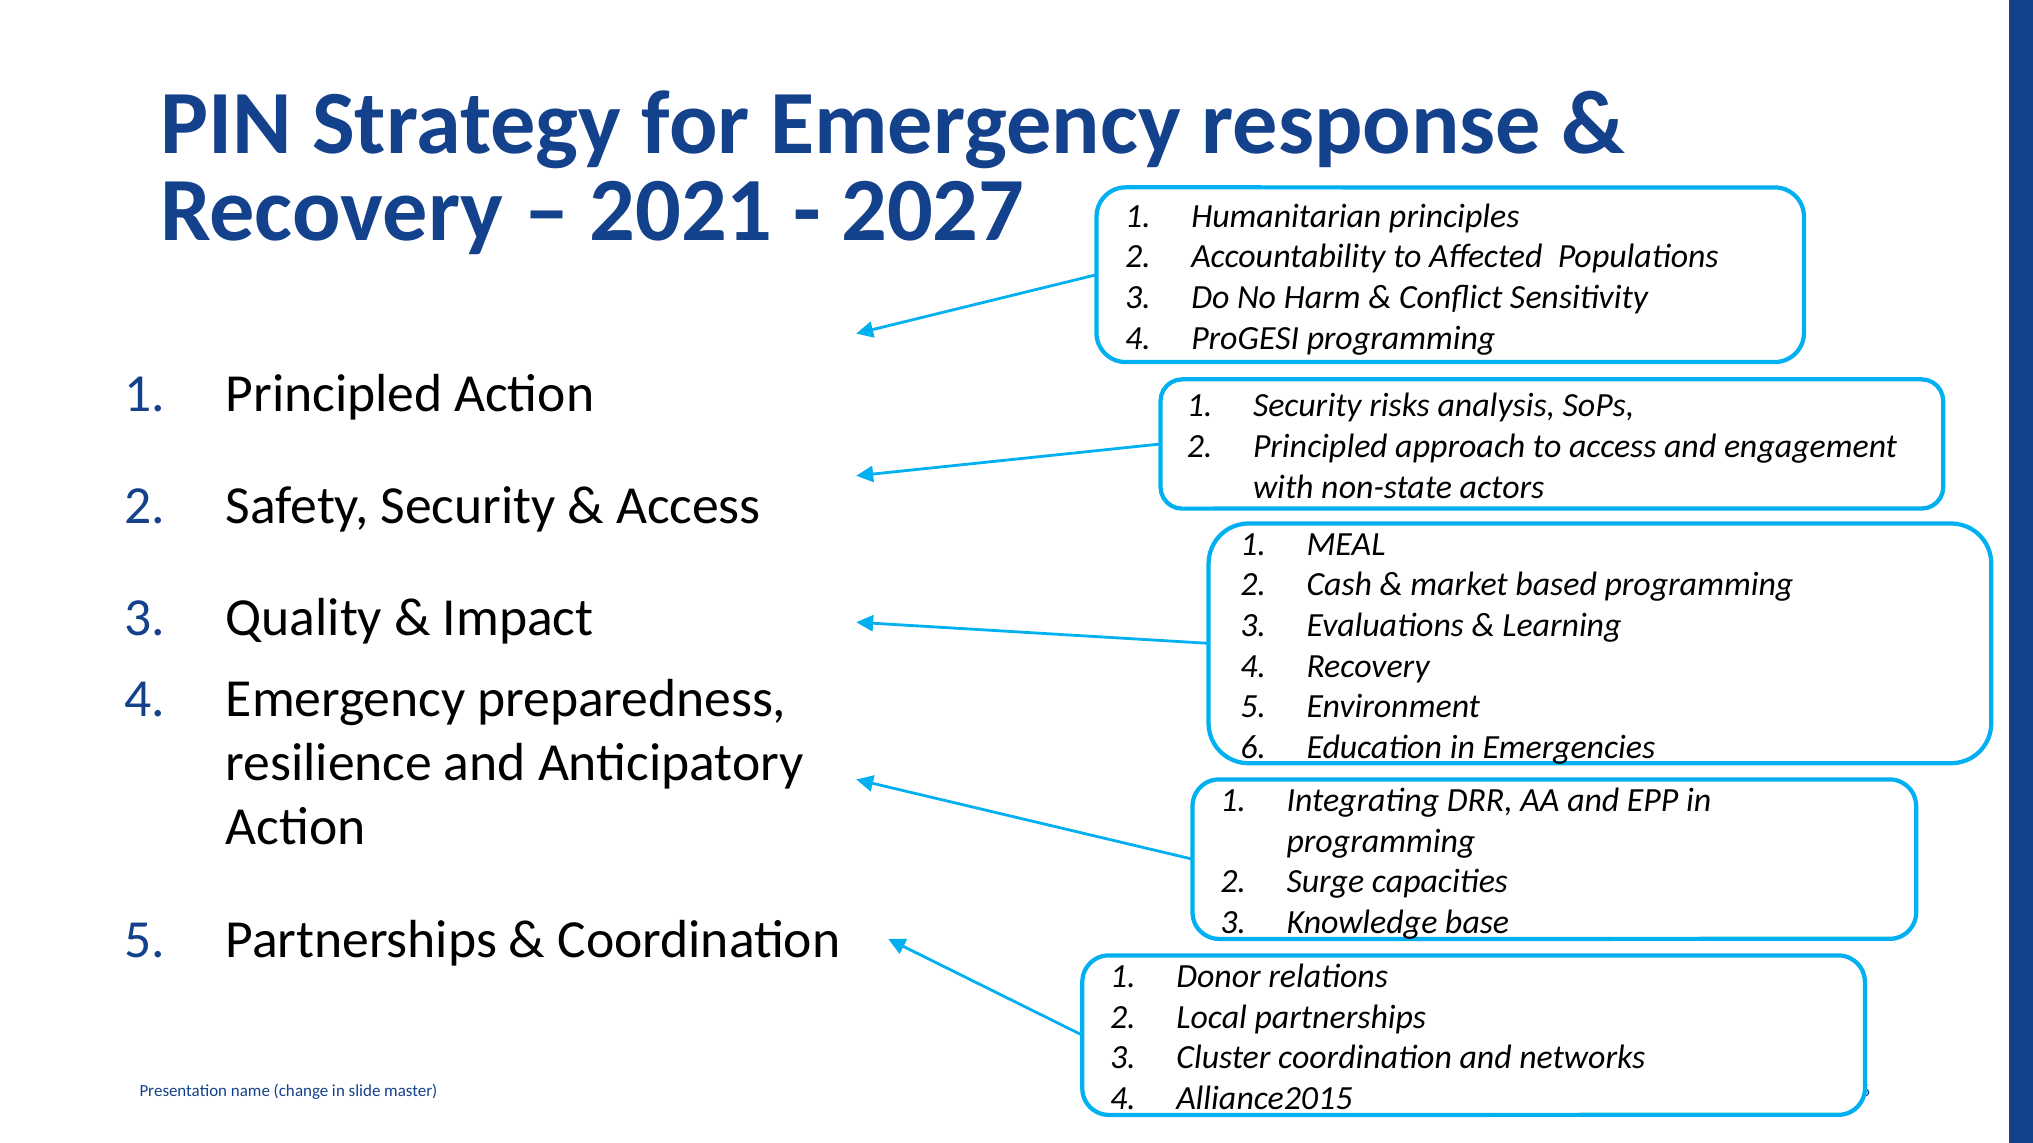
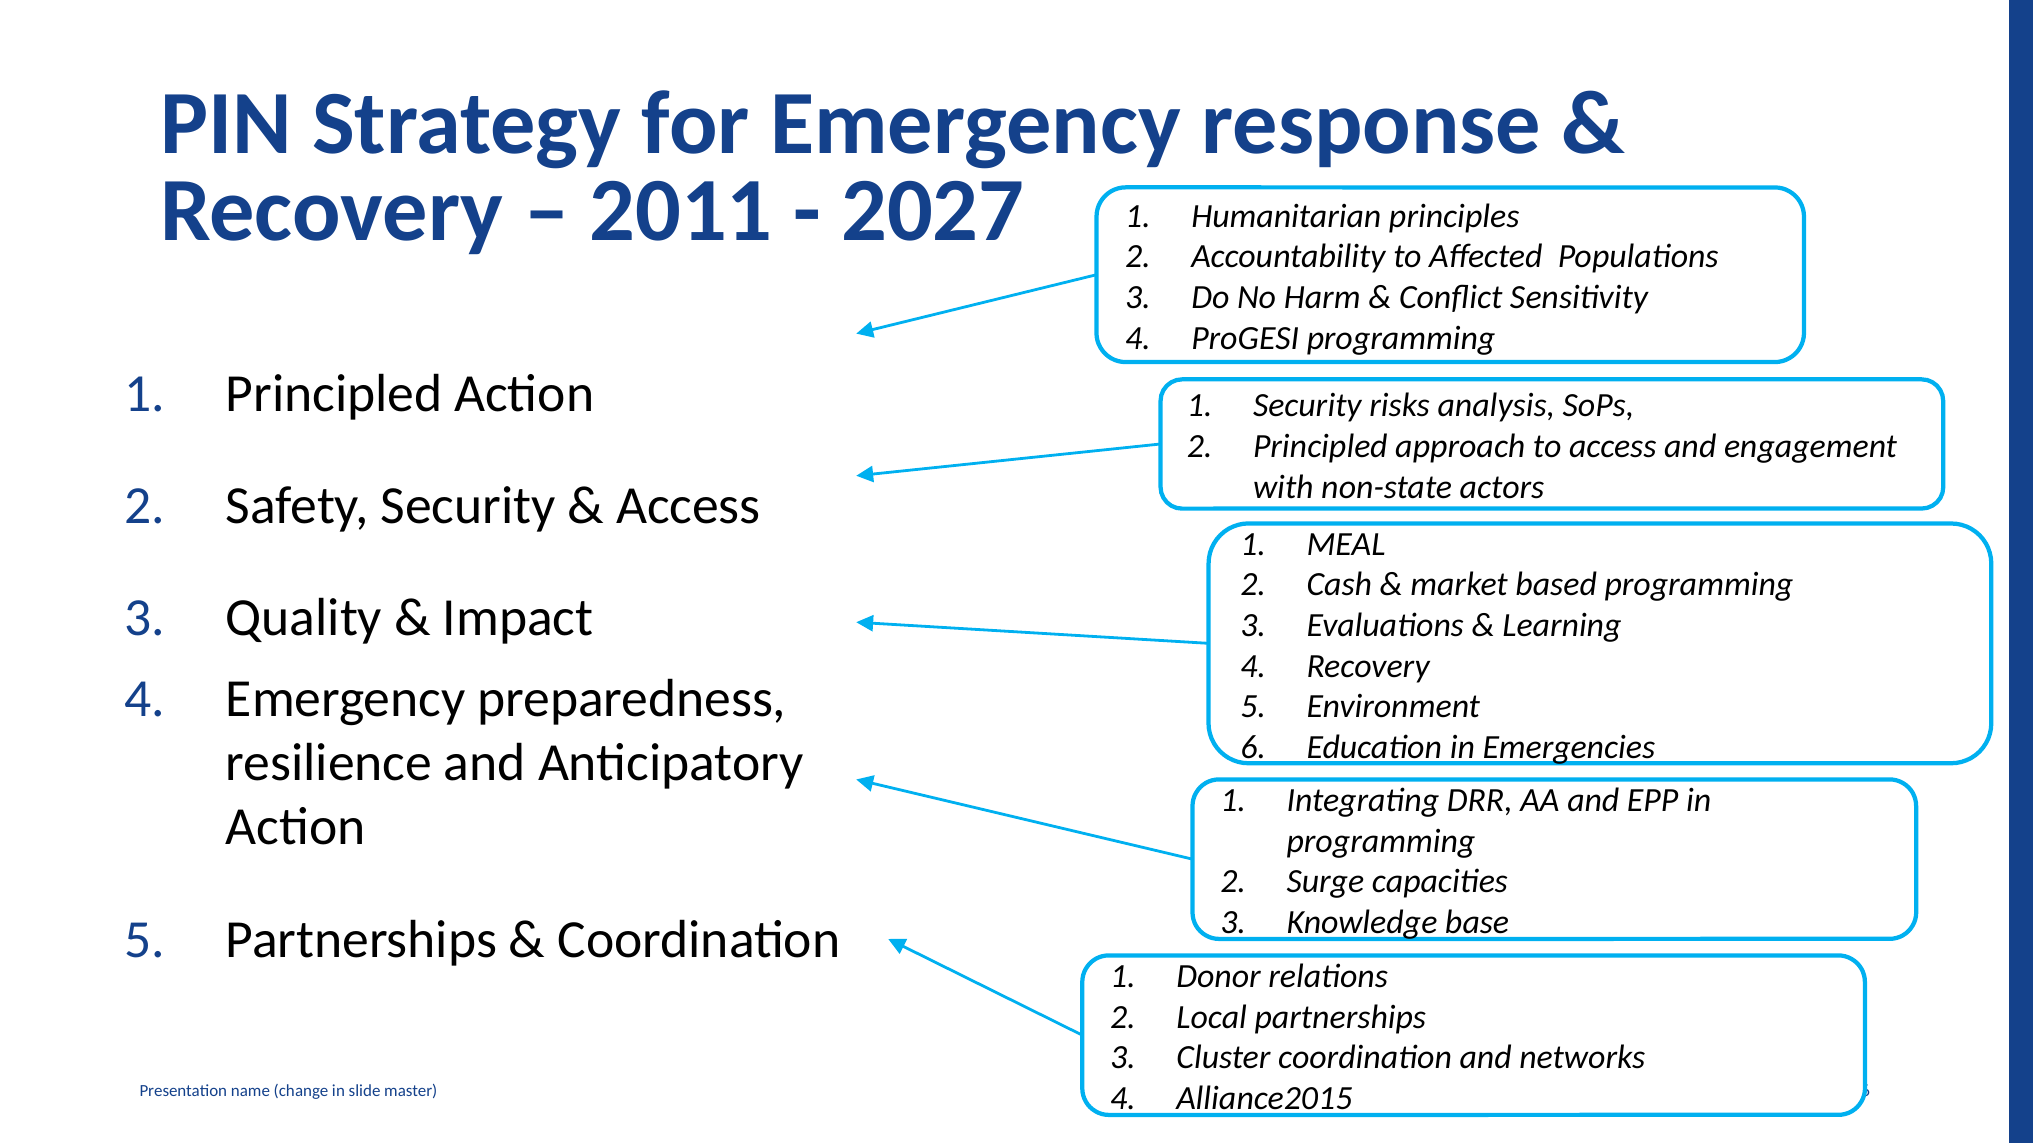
2021: 2021 -> 2011
